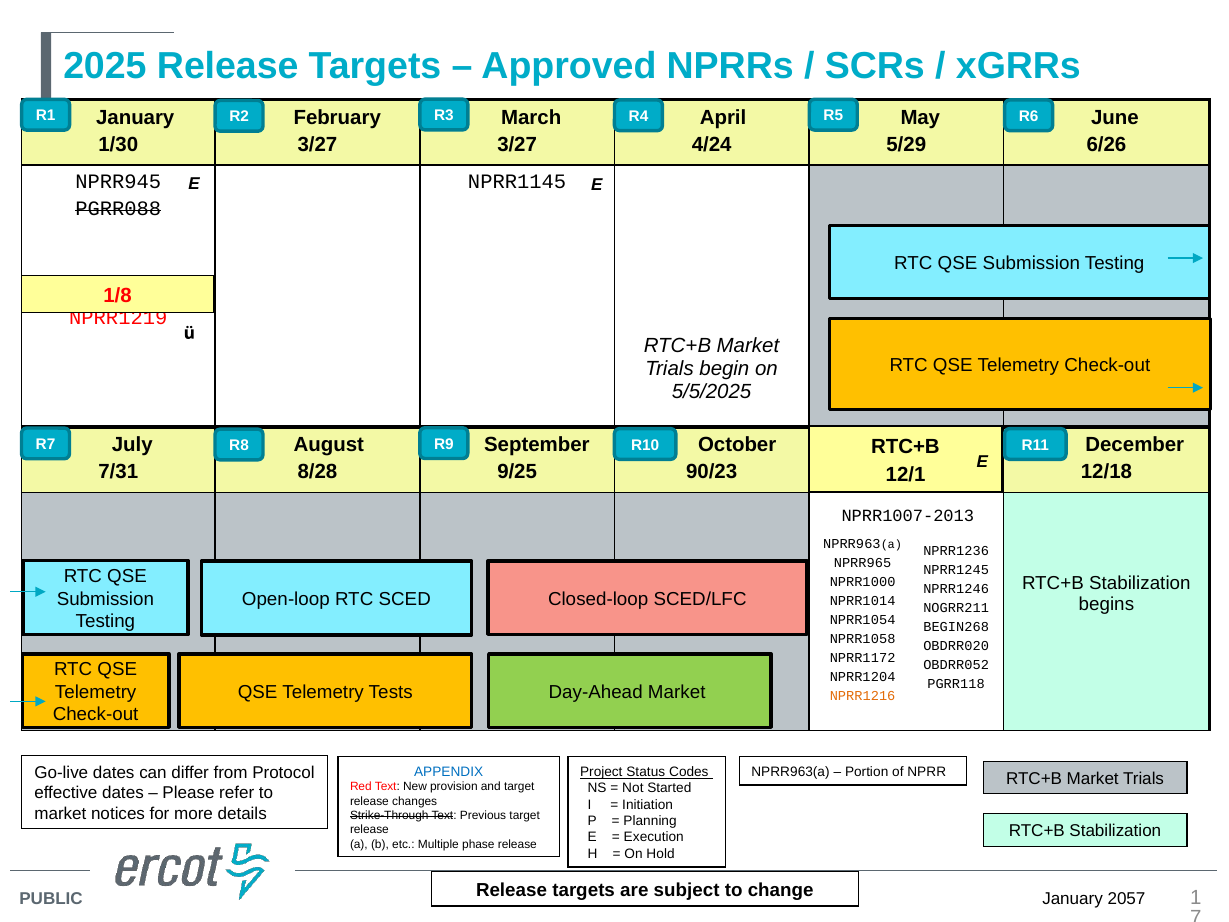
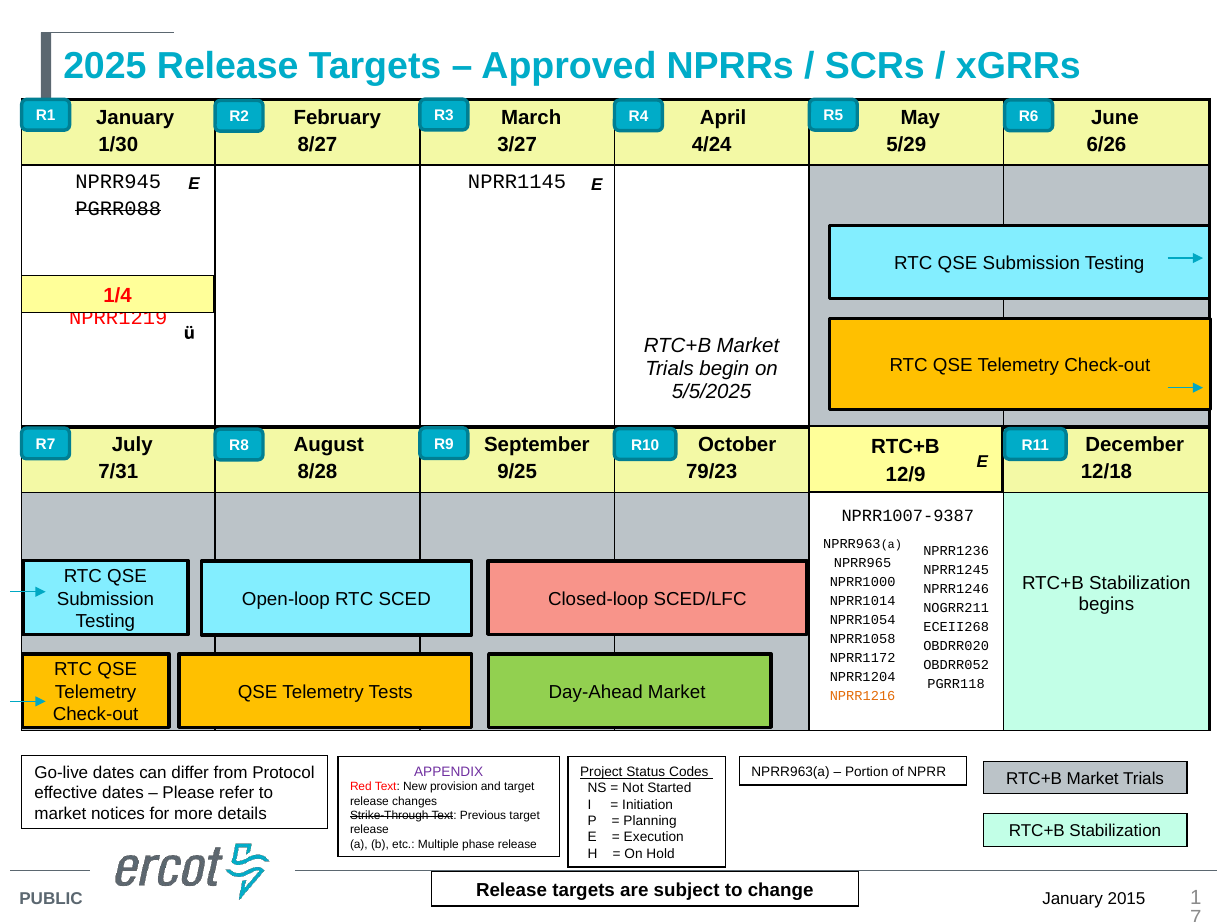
3/27 at (317, 144): 3/27 -> 8/27
1/8: 1/8 -> 1/4
90/23: 90/23 -> 79/23
12/1: 12/1 -> 12/9
NPRR1007-2013: NPRR1007-2013 -> NPRR1007-9387
BEGIN268: BEGIN268 -> ECEII268
APPENDIX colour: blue -> purple
2057: 2057 -> 2015
